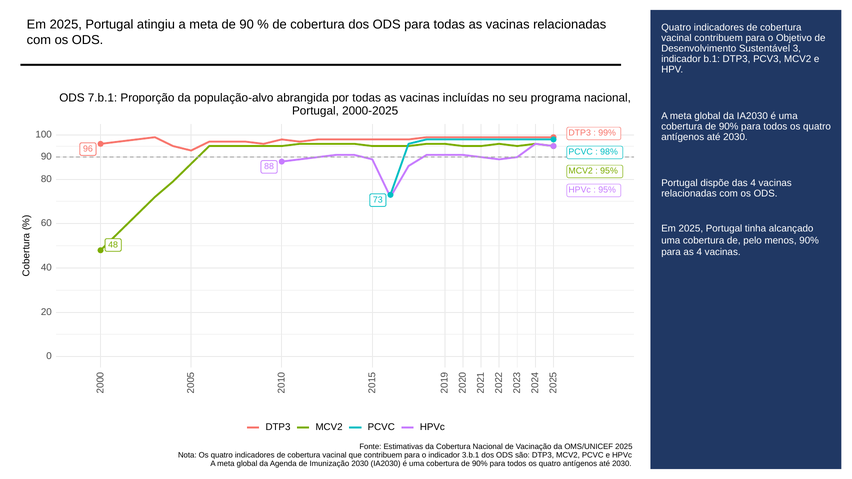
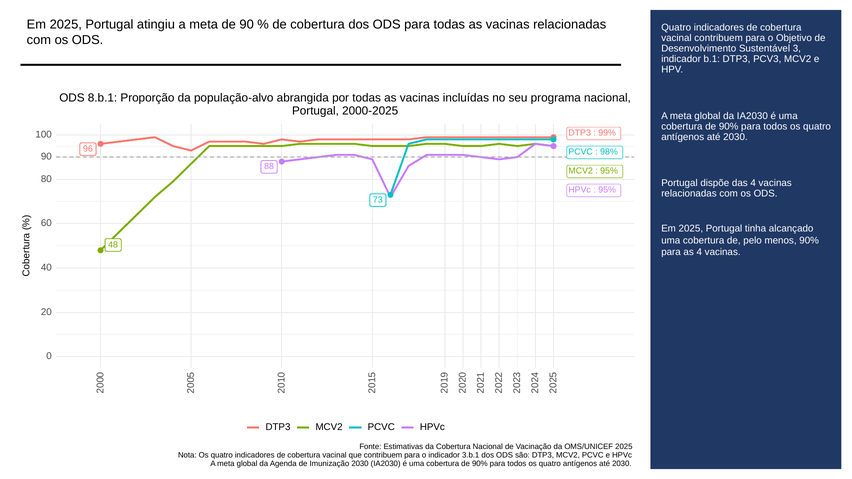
7.b.1: 7.b.1 -> 8.b.1
